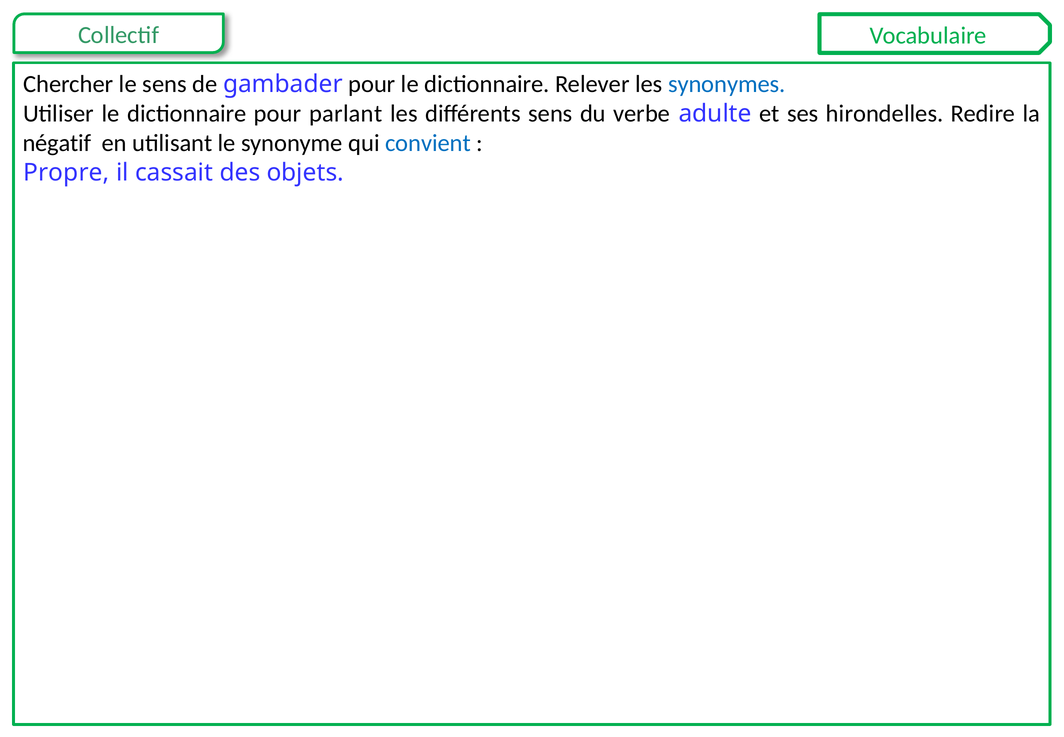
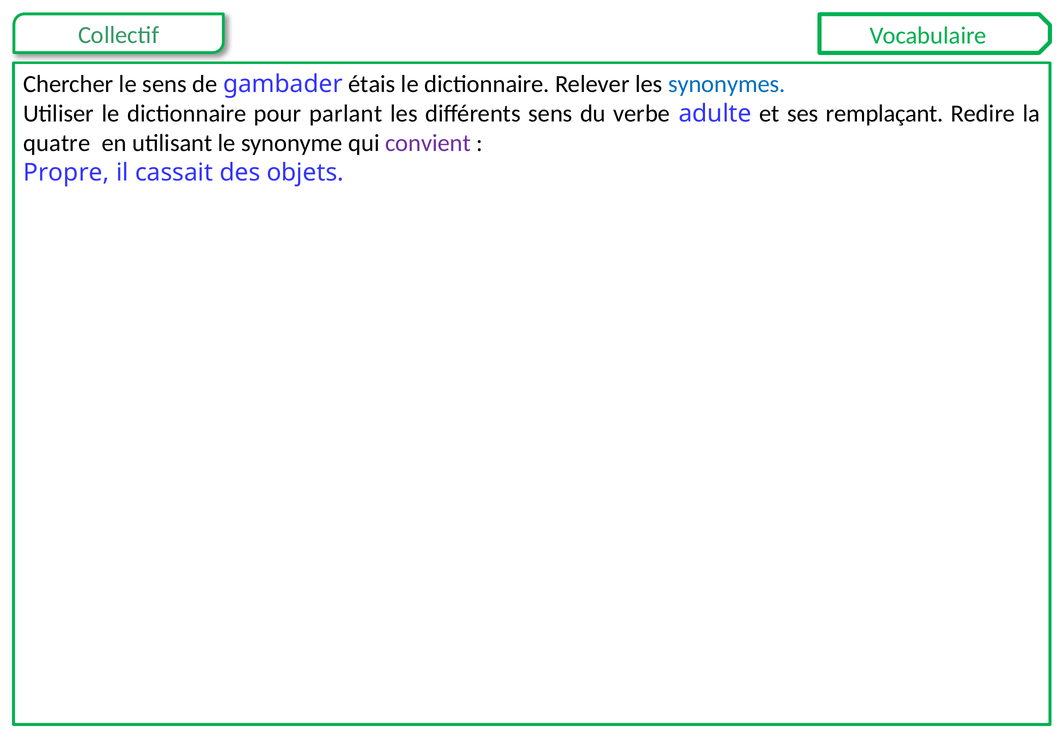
gambader pour: pour -> étais
hirondelles: hirondelles -> remplaçant
négatif: négatif -> quatre
convient colour: blue -> purple
